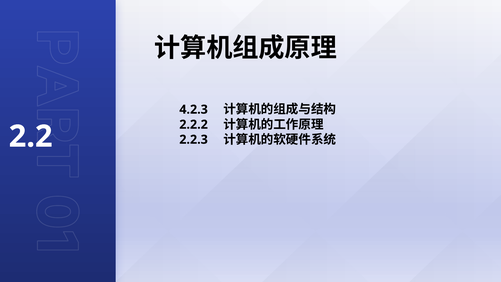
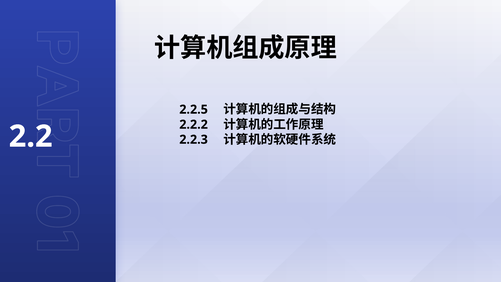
4.2.3: 4.2.3 -> 2.2.5
